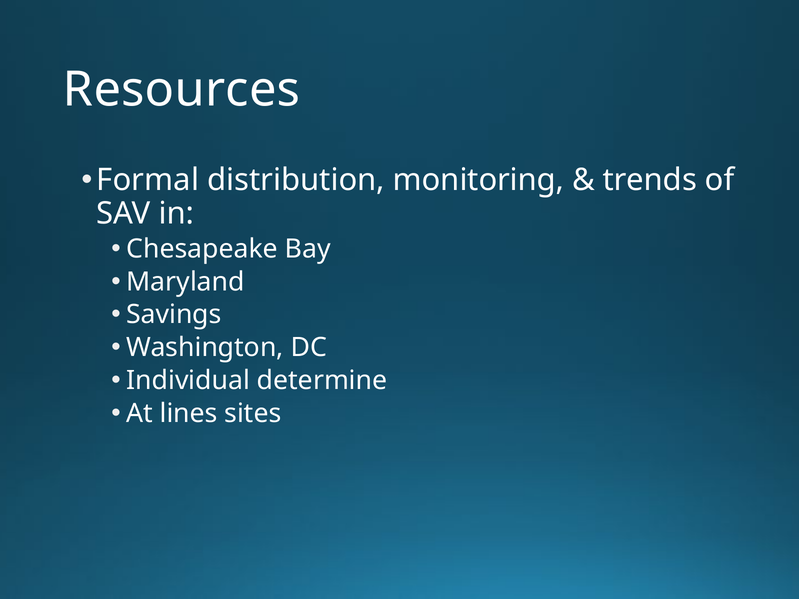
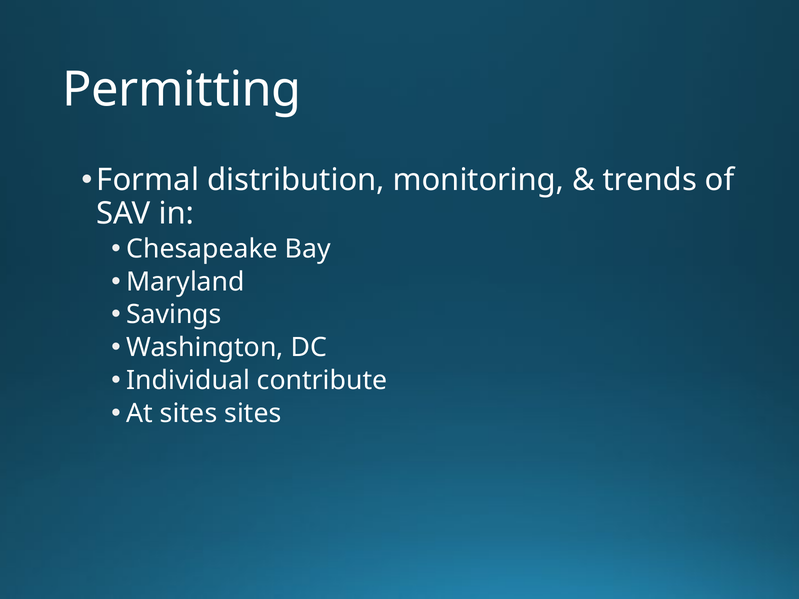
Resources: Resources -> Permitting
determine: determine -> contribute
At lines: lines -> sites
